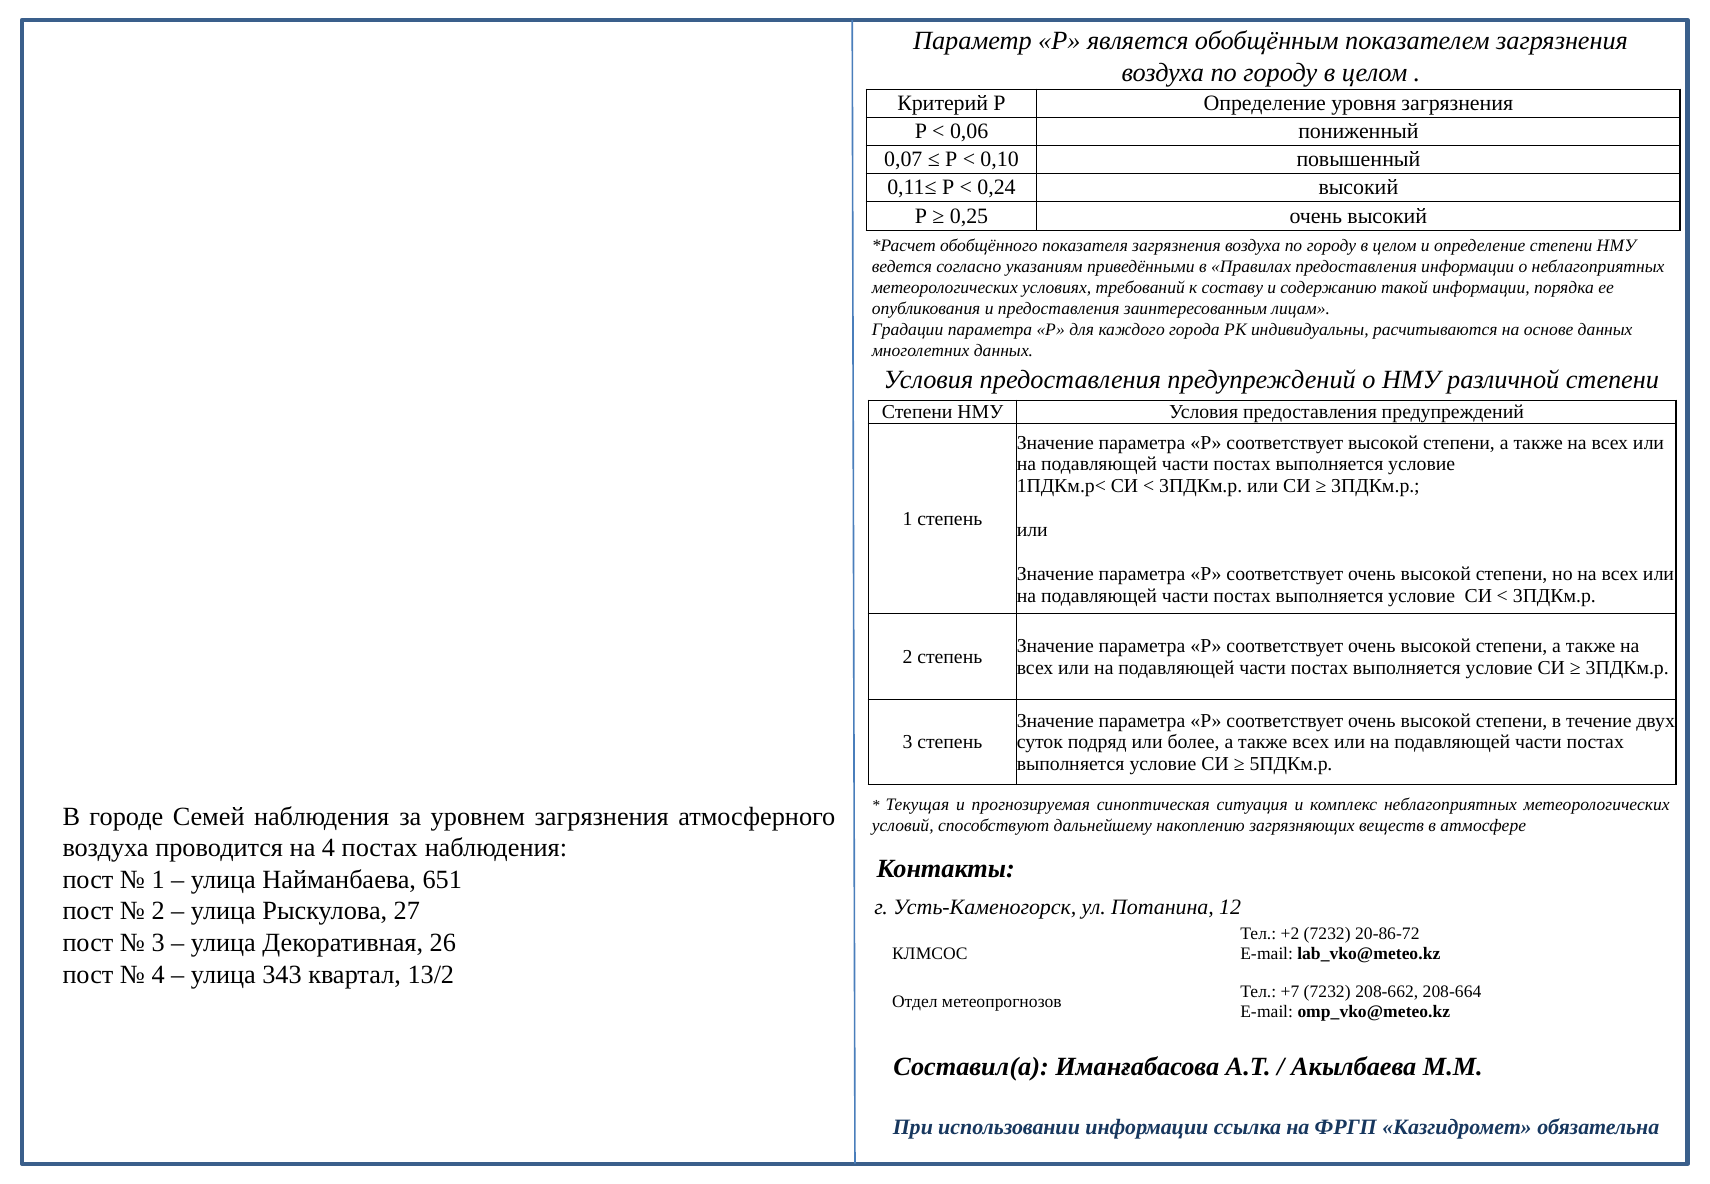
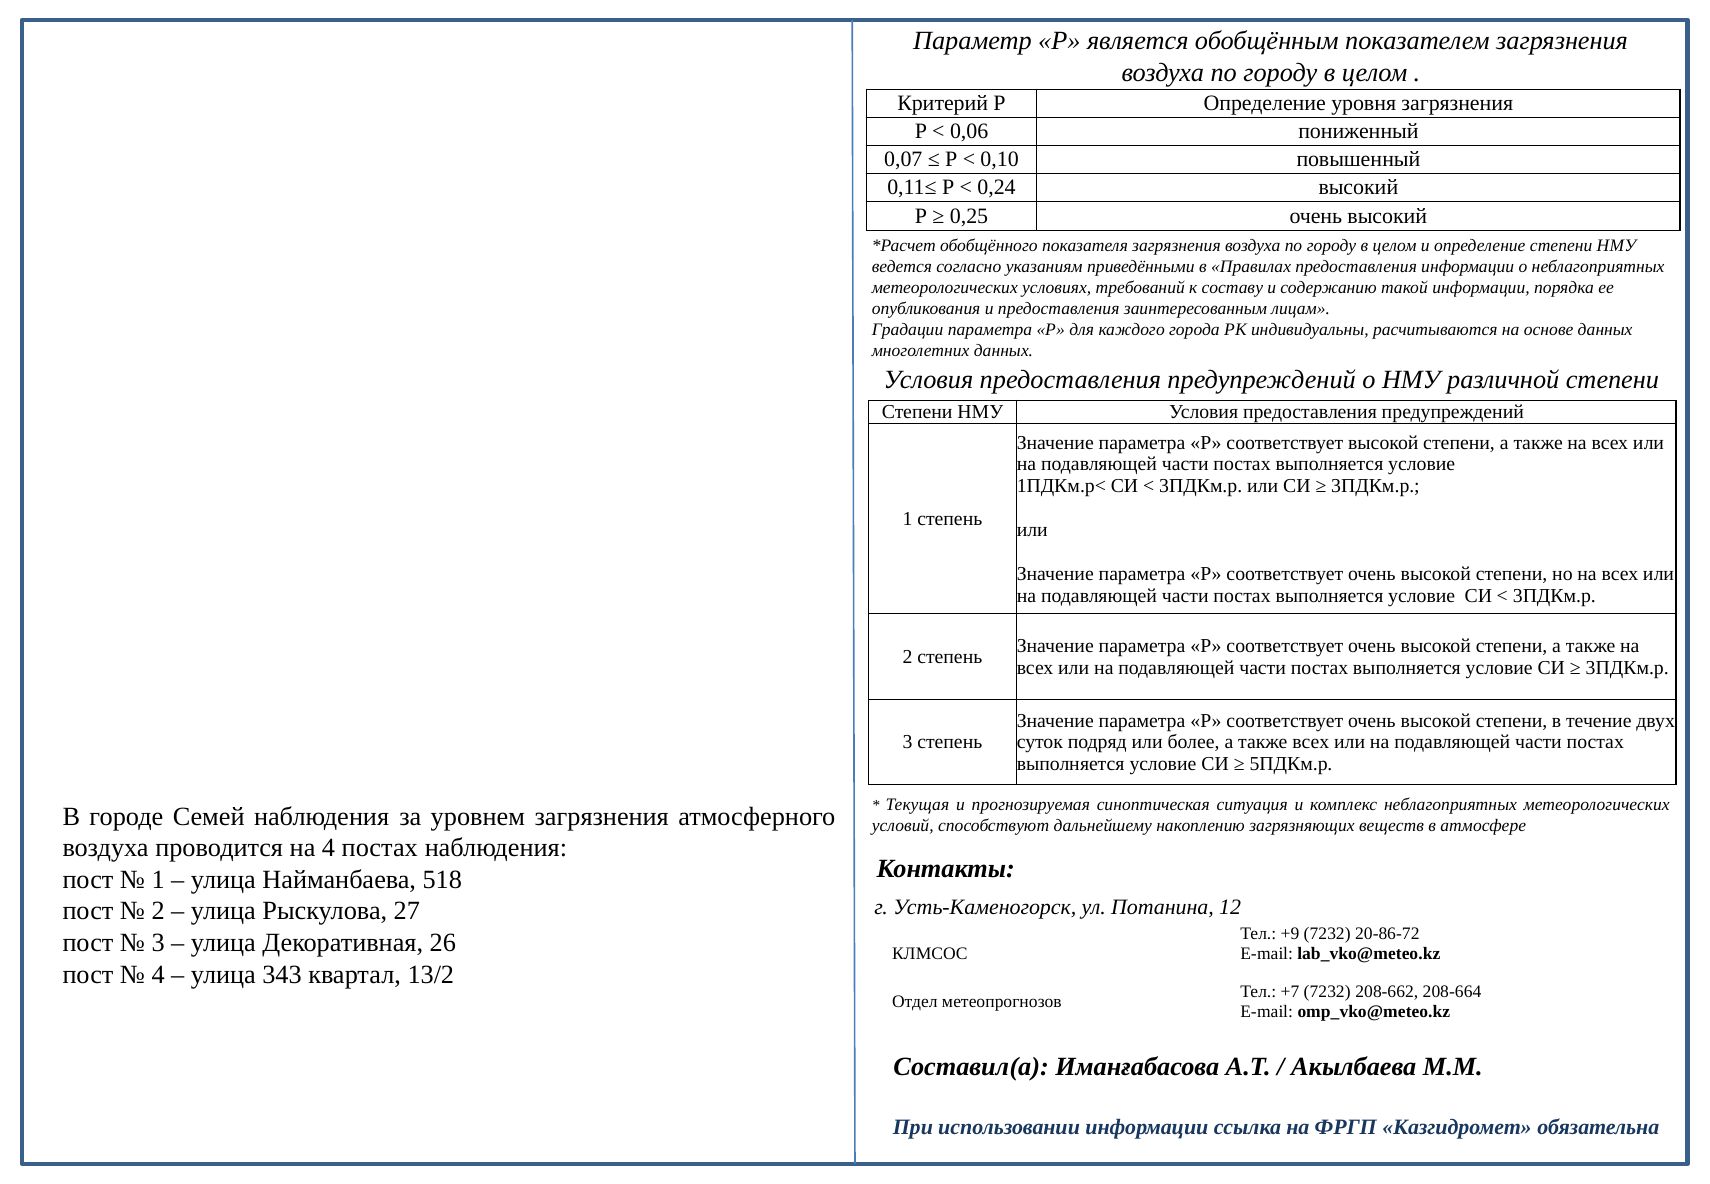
651: 651 -> 518
+2: +2 -> +9
